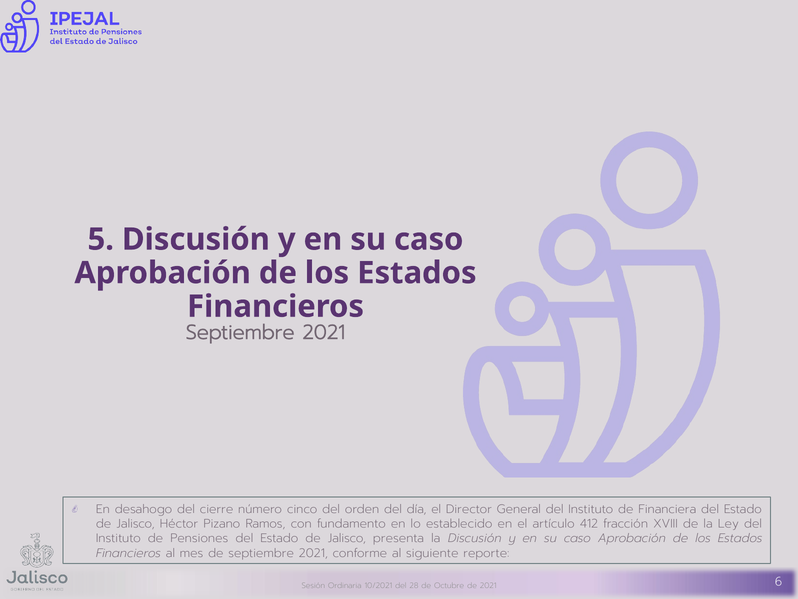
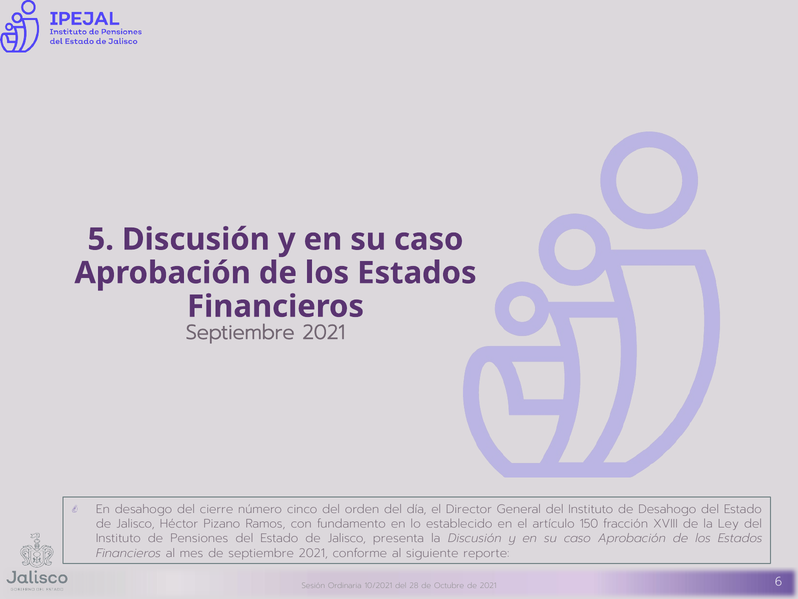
de Financiera: Financiera -> Desahogo
412: 412 -> 150
